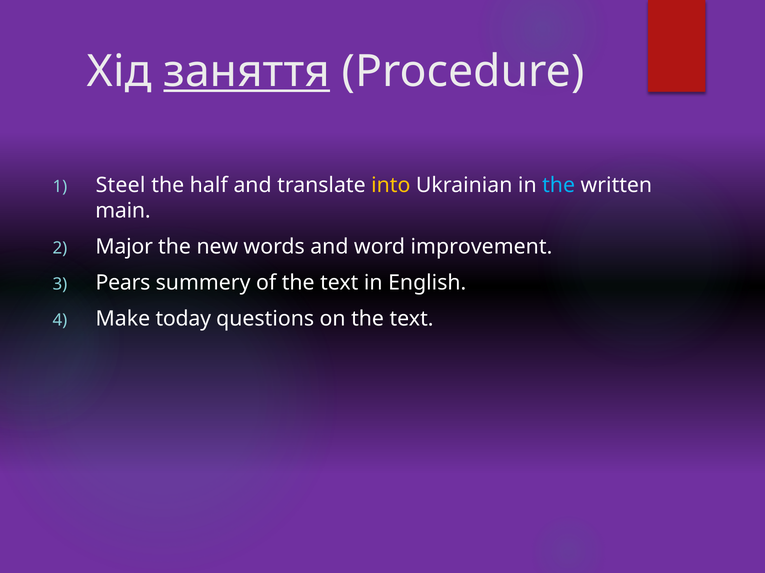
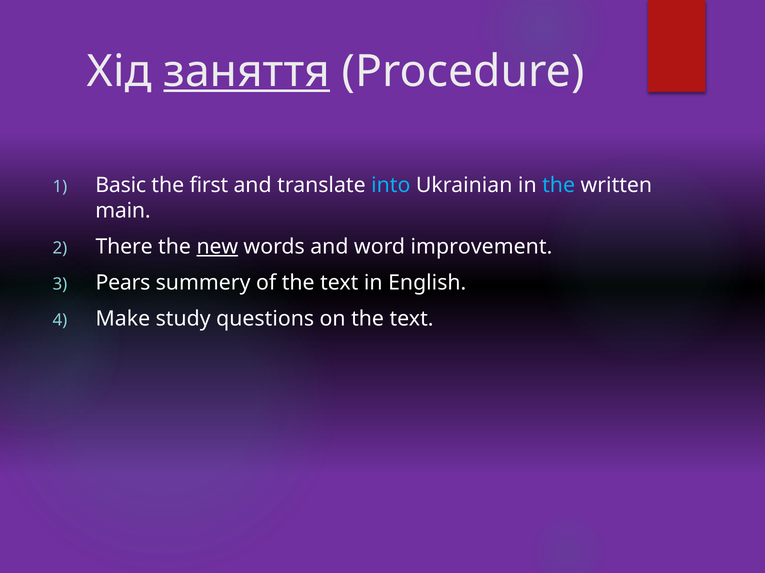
Steel: Steel -> Basic
half: half -> first
into colour: yellow -> light blue
Major: Major -> There
new underline: none -> present
today: today -> study
